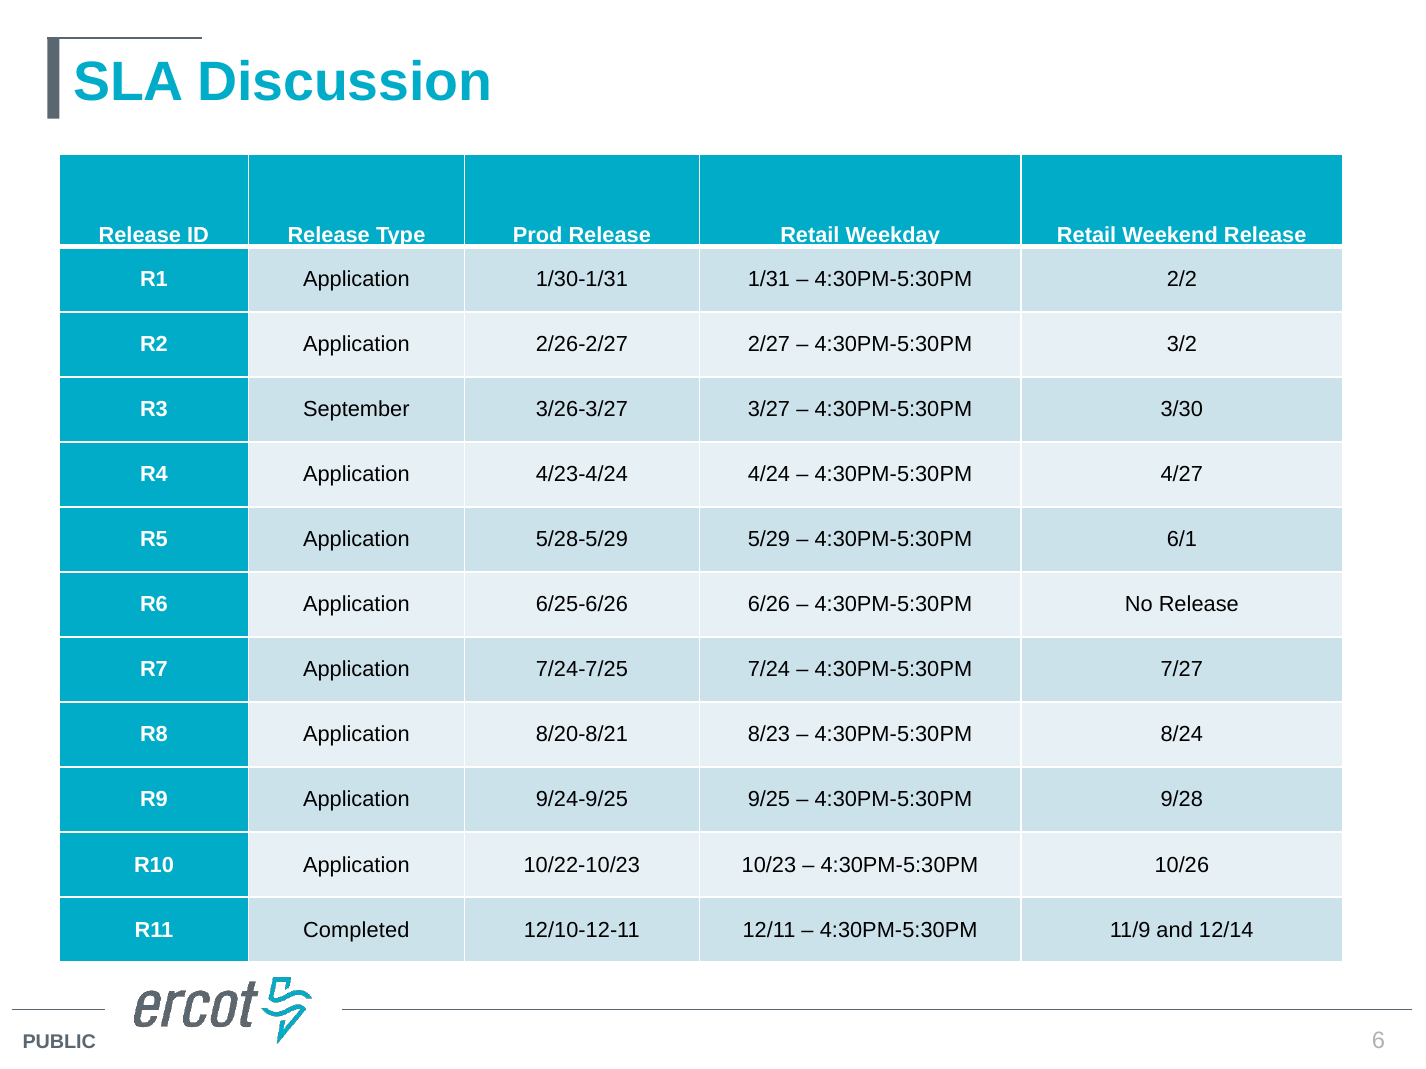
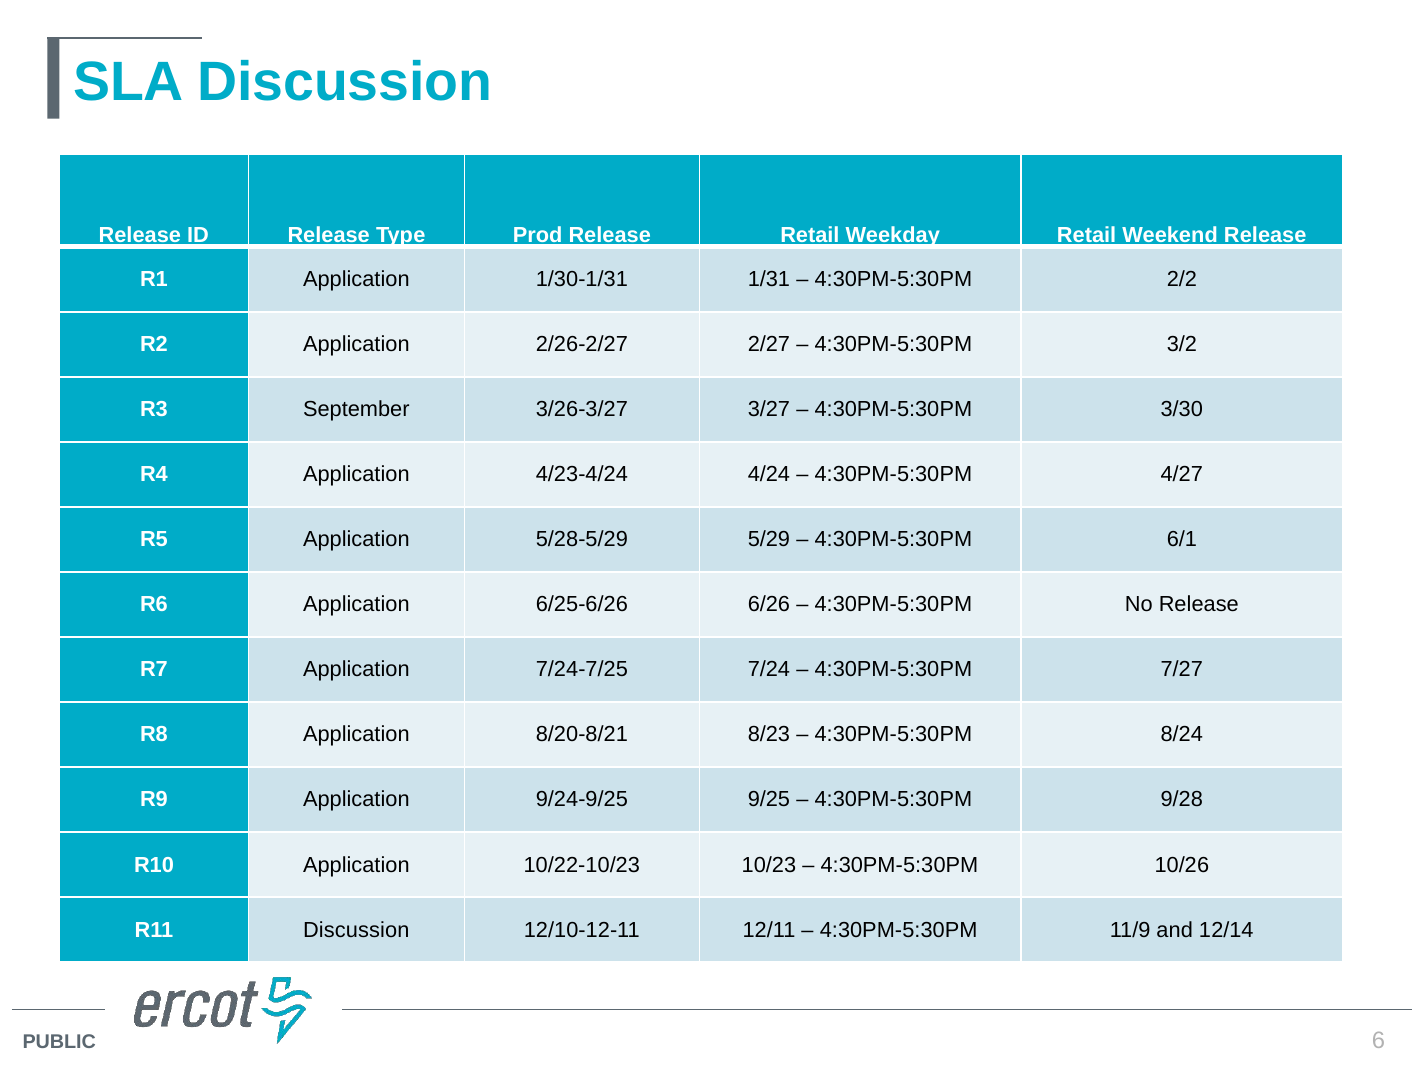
R11 Completed: Completed -> Discussion
